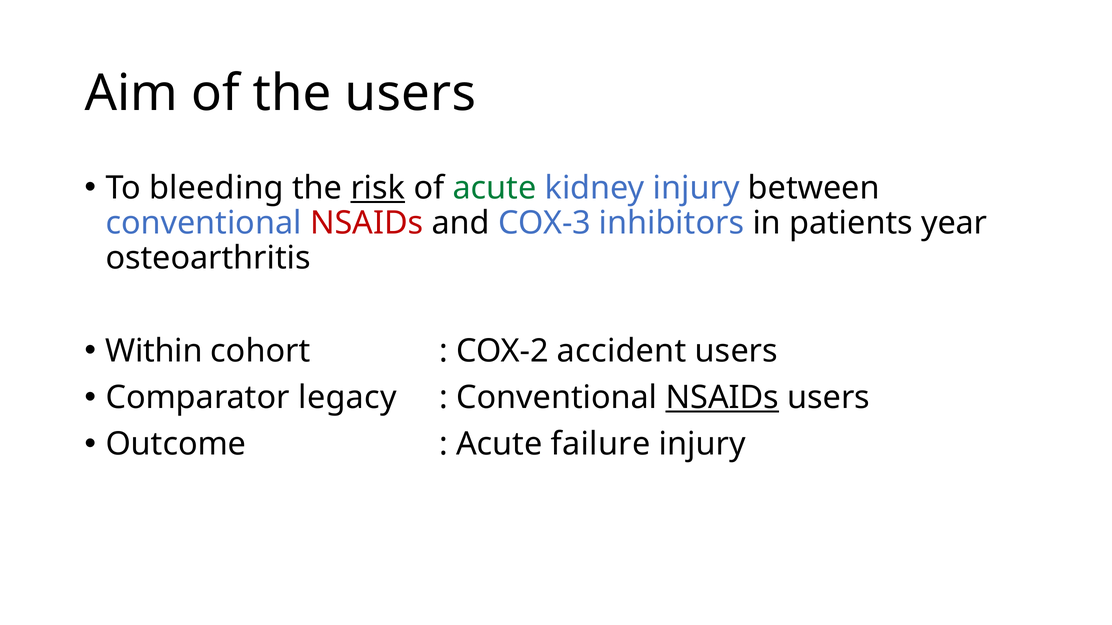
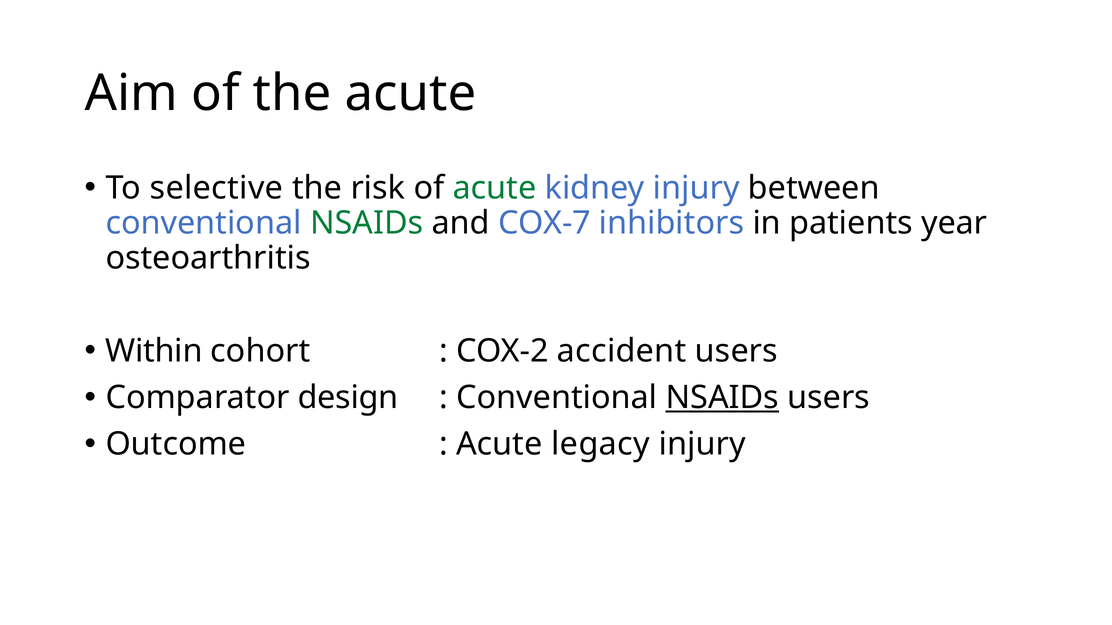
the users: users -> acute
bleeding: bleeding -> selective
risk underline: present -> none
NSAIDs at (367, 223) colour: red -> green
COX-3: COX-3 -> COX-7
legacy: legacy -> design
failure: failure -> legacy
